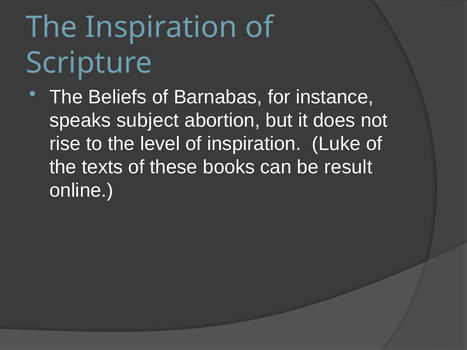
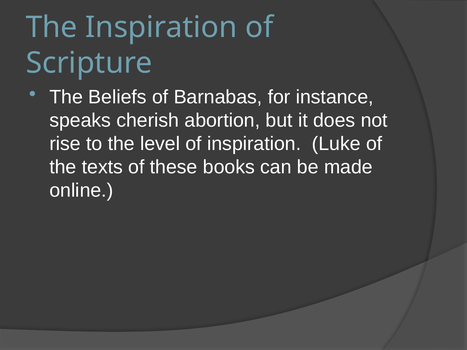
subject: subject -> cherish
result: result -> made
